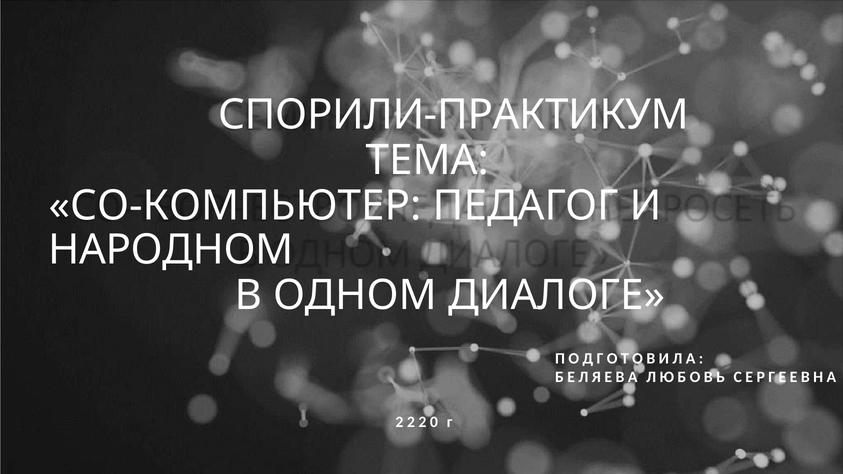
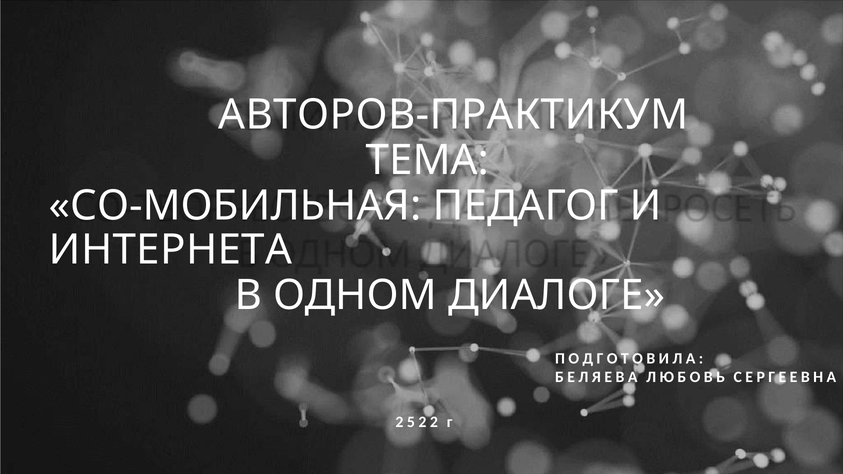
СПОРИЛИ-ПРАКТИКУМ: СПОРИЛИ-ПРАКТИКУМ -> АВТОРОВ-ПРАКТИКУМ
СО-КОМПЬЮТЕР: СО-КОМПЬЮТЕР -> СО-МОБИЛЬНАЯ
НАРОДНОМ: НАРОДНОМ -> ИНТЕРНЕТА
2 at (411, 422): 2 -> 5
2 0: 0 -> 2
